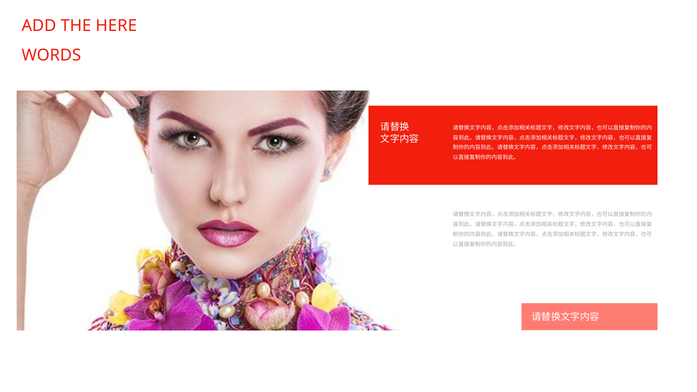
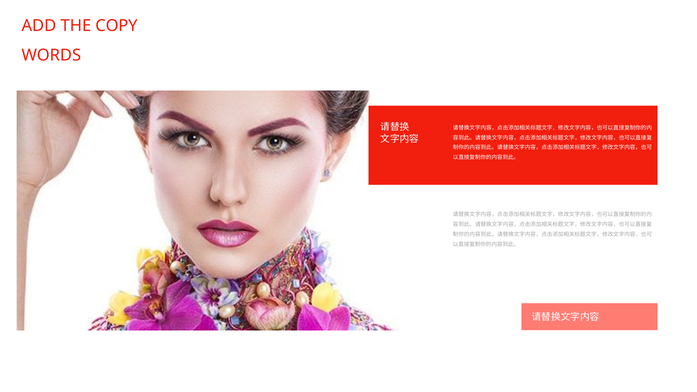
HERE: HERE -> COPY
